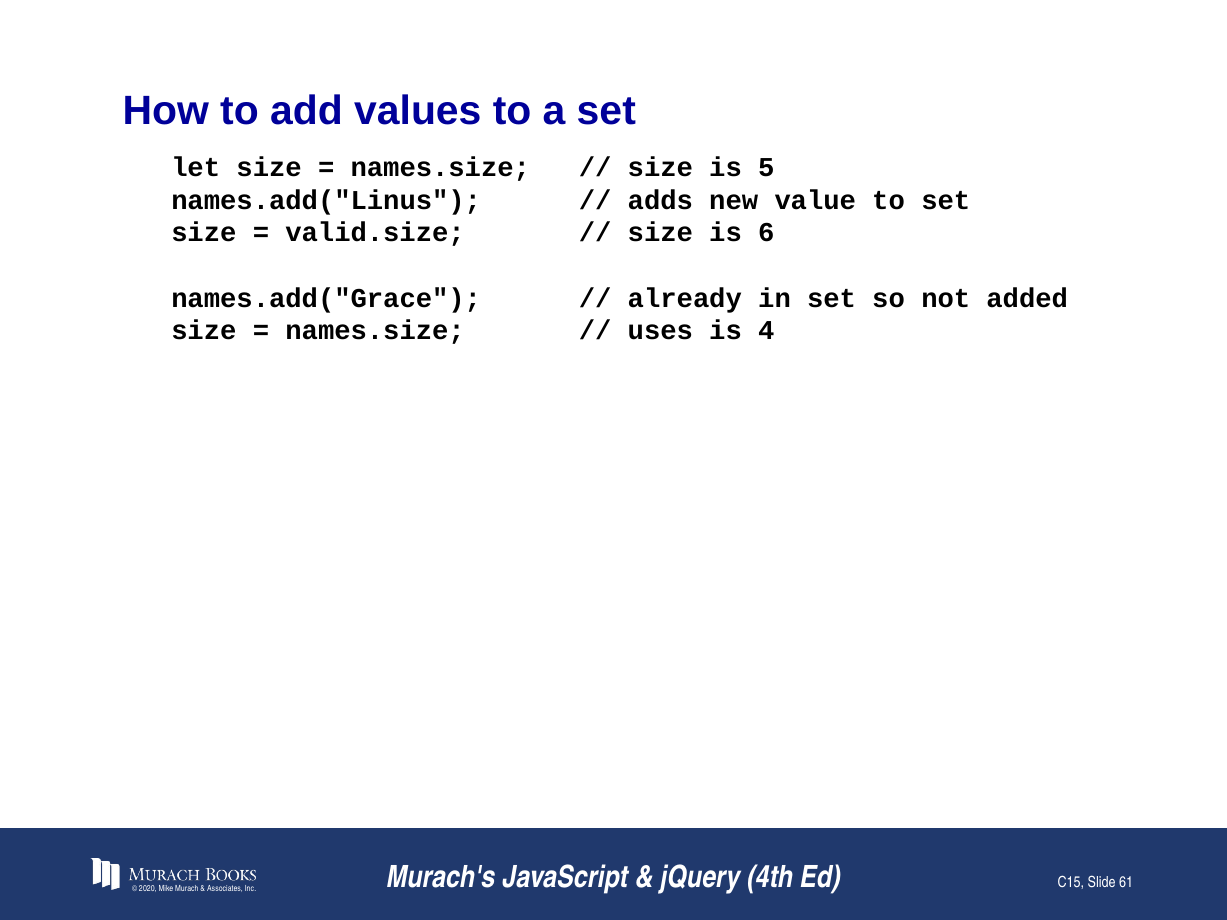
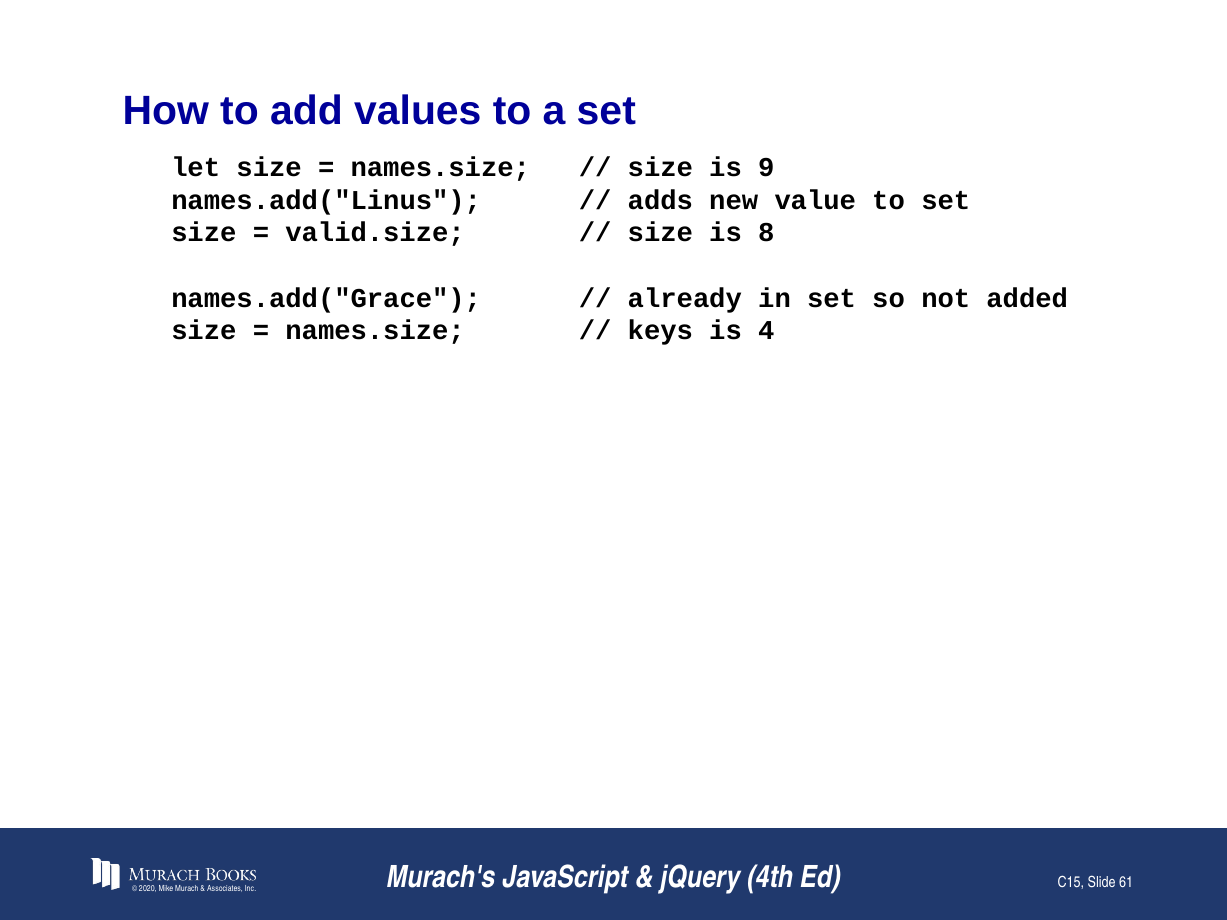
5: 5 -> 9
6: 6 -> 8
uses: uses -> keys
